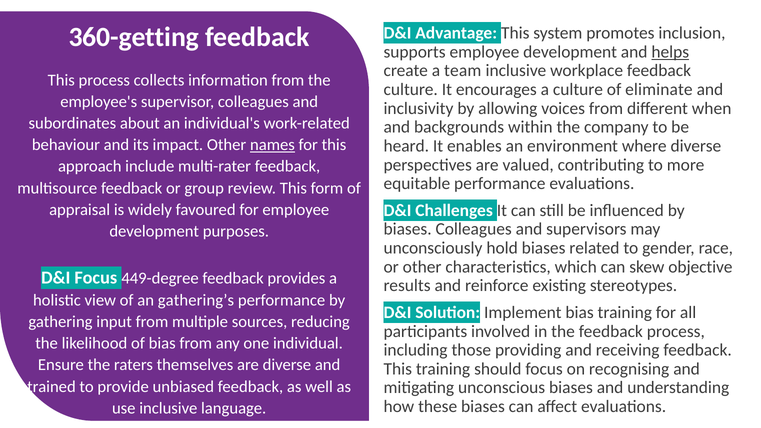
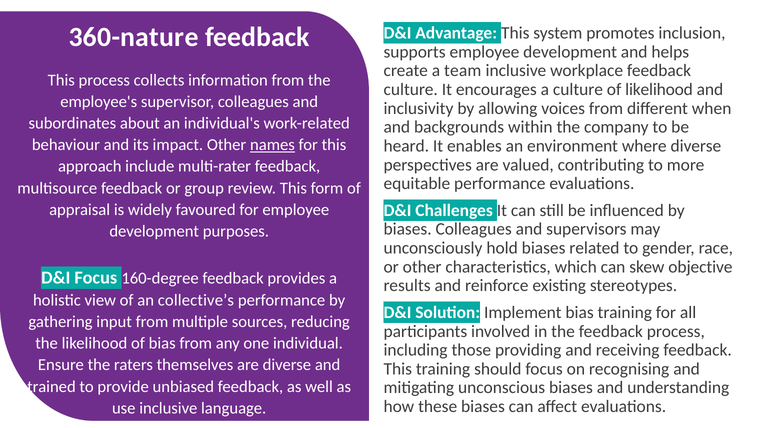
360-getting: 360-getting -> 360-nature
helps underline: present -> none
of eliminate: eliminate -> likelihood
449-degree: 449-degree -> 160-degree
gathering’s: gathering’s -> collective’s
